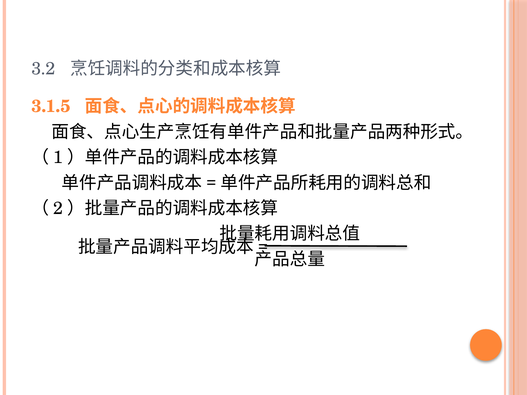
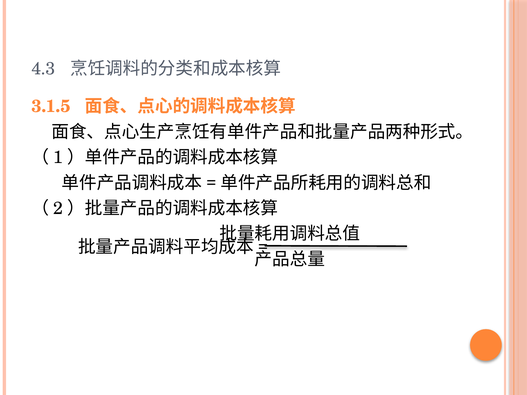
3.2: 3.2 -> 4.3
